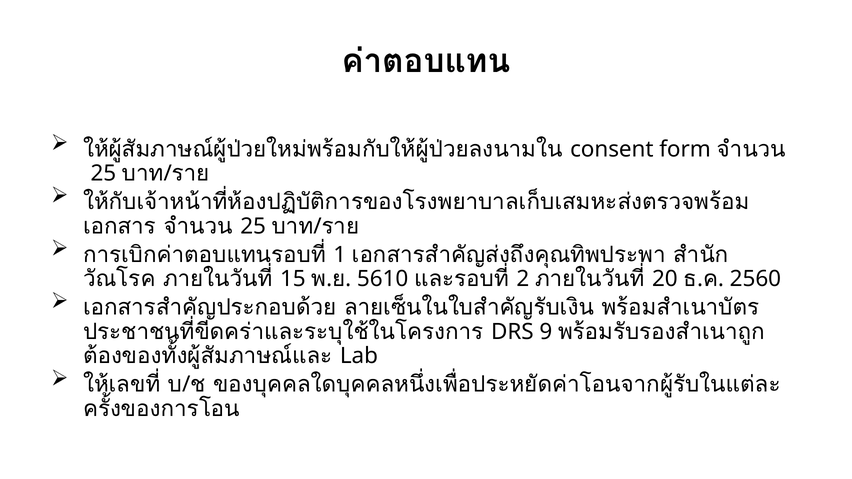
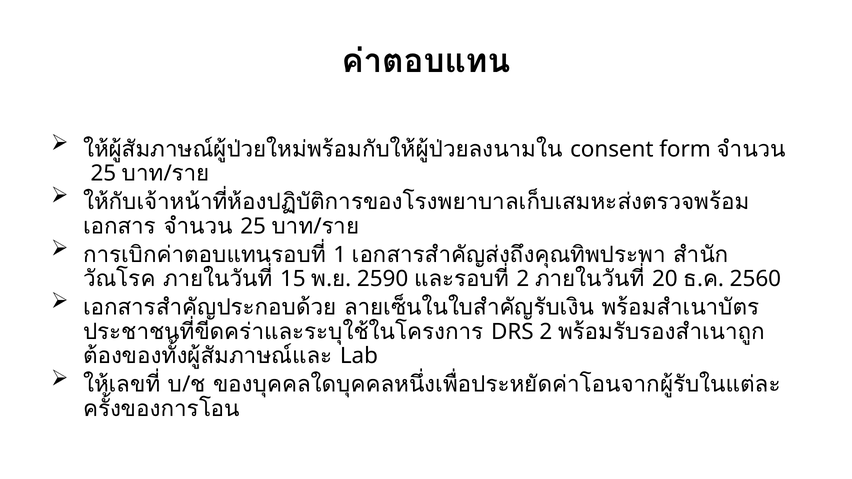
5610: 5610 -> 2590
DRS 9: 9 -> 2
